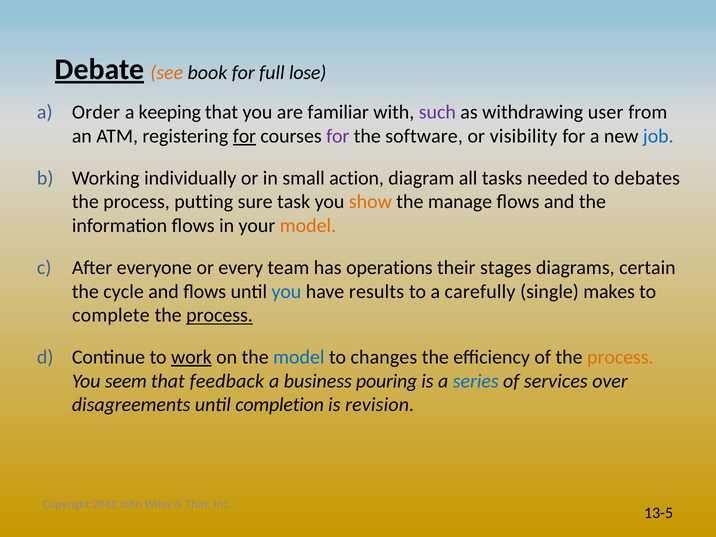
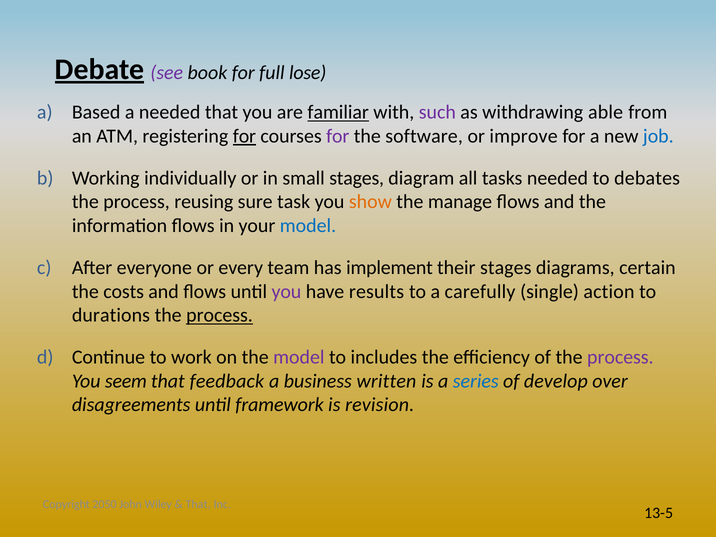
see colour: orange -> purple
Order: Order -> Based
a keeping: keeping -> needed
familiar underline: none -> present
user: user -> able
visibility: visibility -> improve
small action: action -> stages
putting: putting -> reusing
model at (308, 226) colour: orange -> blue
operations: operations -> implement
cycle: cycle -> costs
you at (286, 291) colour: blue -> purple
makes: makes -> action
complete: complete -> durations
work underline: present -> none
model at (299, 357) colour: blue -> purple
changes: changes -> includes
process at (620, 357) colour: orange -> purple
pouring: pouring -> written
services: services -> develop
completion: completion -> framework
2042: 2042 -> 2050
